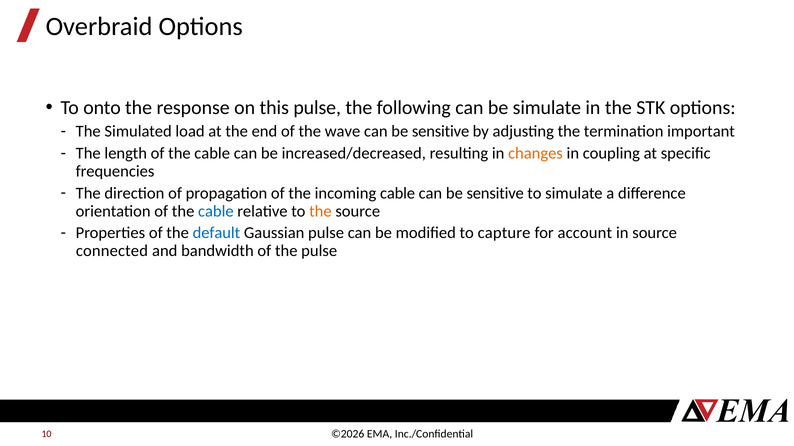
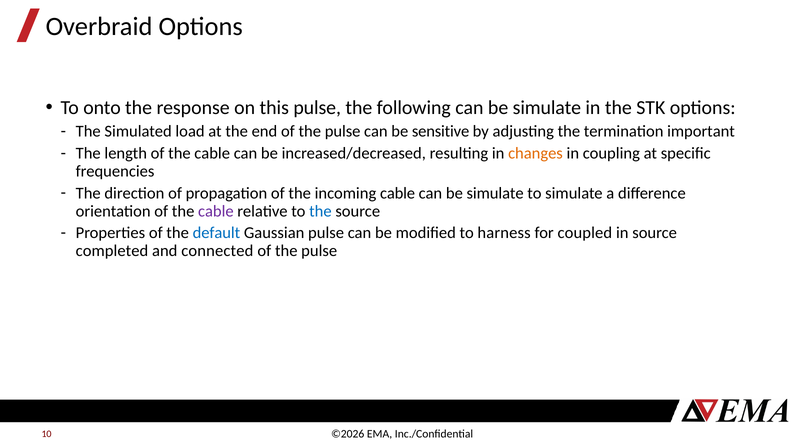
end of the wave: wave -> pulse
sensitive at (495, 194): sensitive -> simulate
cable at (216, 211) colour: blue -> purple
the at (320, 211) colour: orange -> blue
capture: capture -> harness
account: account -> coupled
connected: connected -> completed
bandwidth: bandwidth -> connected
